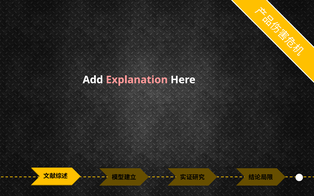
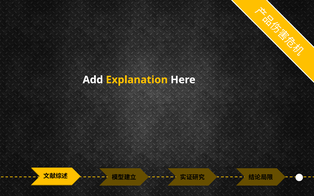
Explanation colour: pink -> yellow
